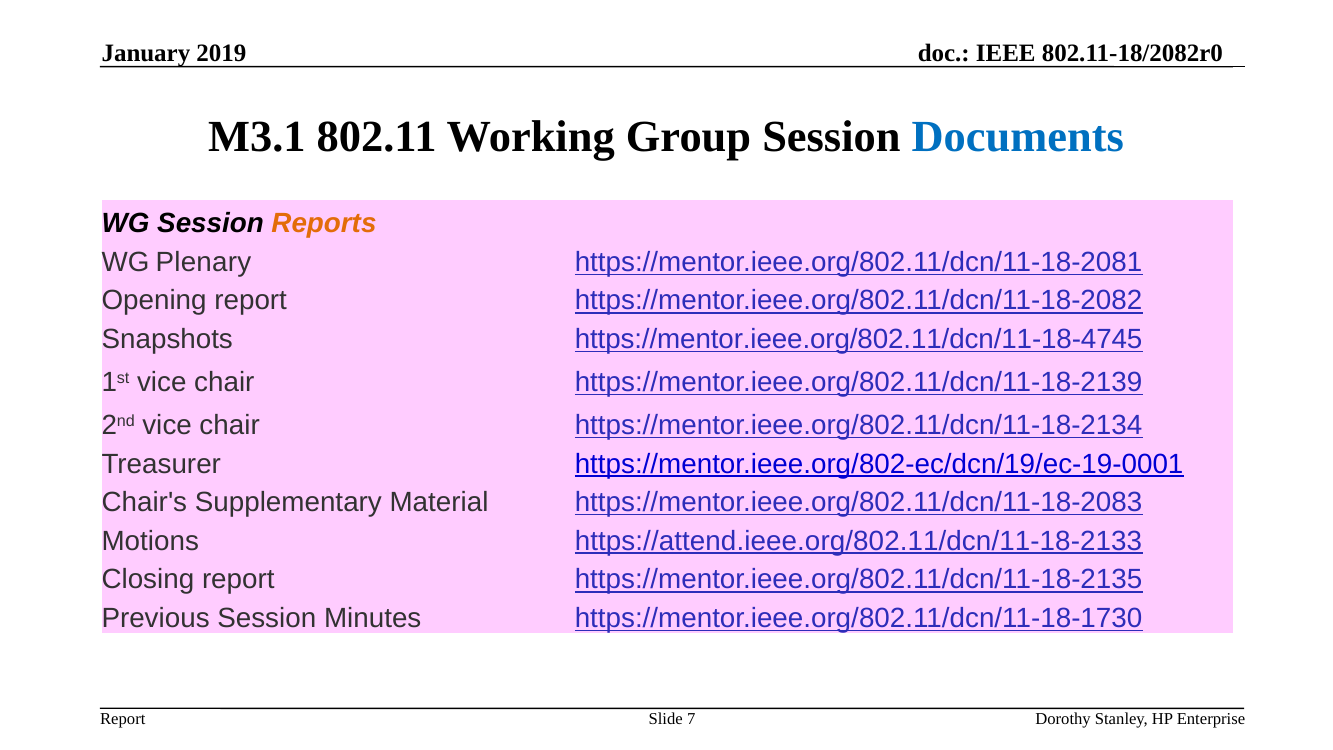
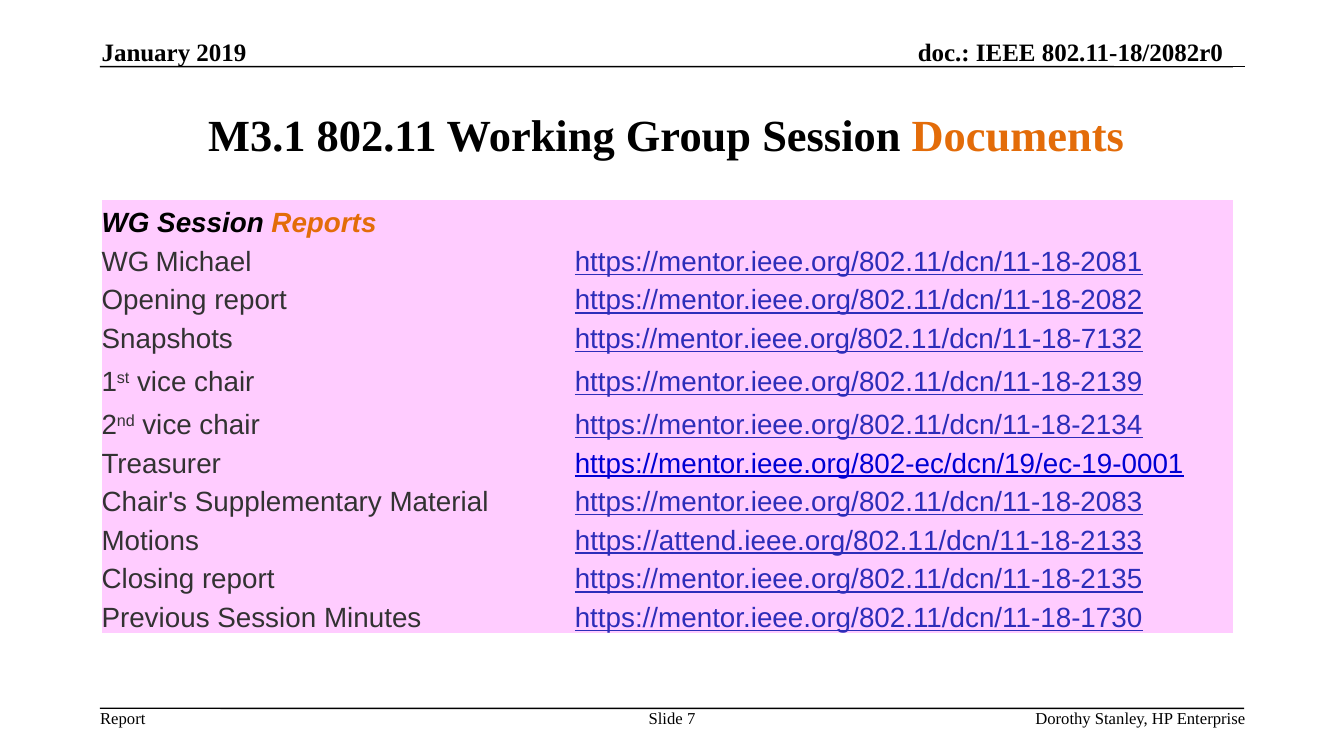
Documents colour: blue -> orange
Plenary: Plenary -> Michael
https://mentor.ieee.org/802.11/dcn/11-18-4745: https://mentor.ieee.org/802.11/dcn/11-18-4745 -> https://mentor.ieee.org/802.11/dcn/11-18-7132
